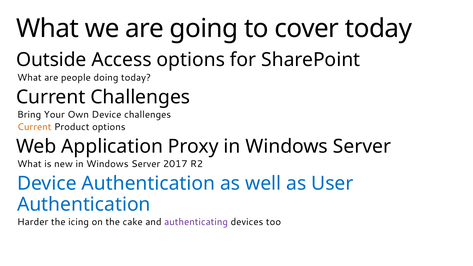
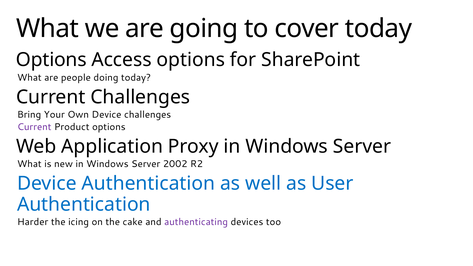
Outside at (51, 60): Outside -> Options
Current at (34, 127) colour: orange -> purple
2017: 2017 -> 2002
